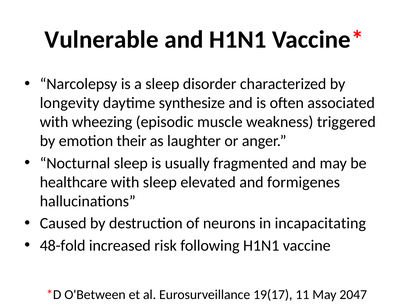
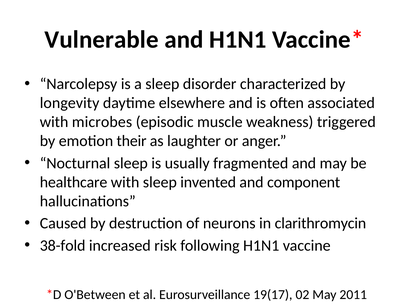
synthesize: synthesize -> elsewhere
wheezing: wheezing -> microbes
elevated: elevated -> invented
formigenes: formigenes -> component
incapacitating: incapacitating -> clarithromycin
48-fold: 48-fold -> 38-fold
11: 11 -> 02
2047: 2047 -> 2011
